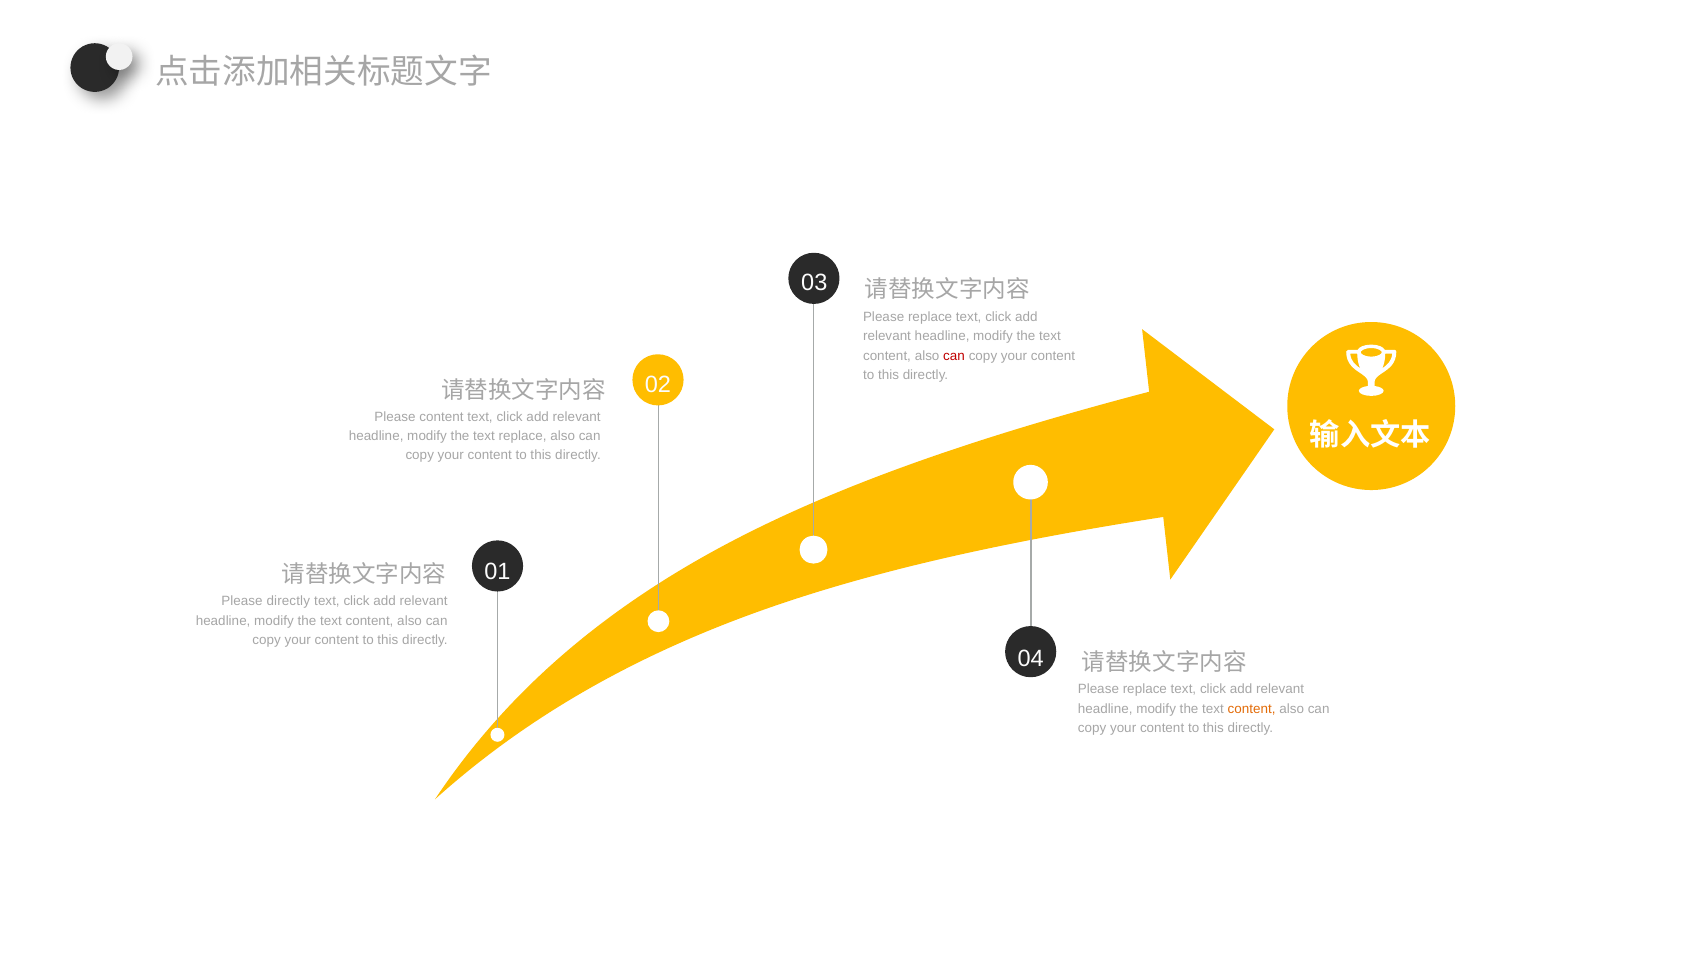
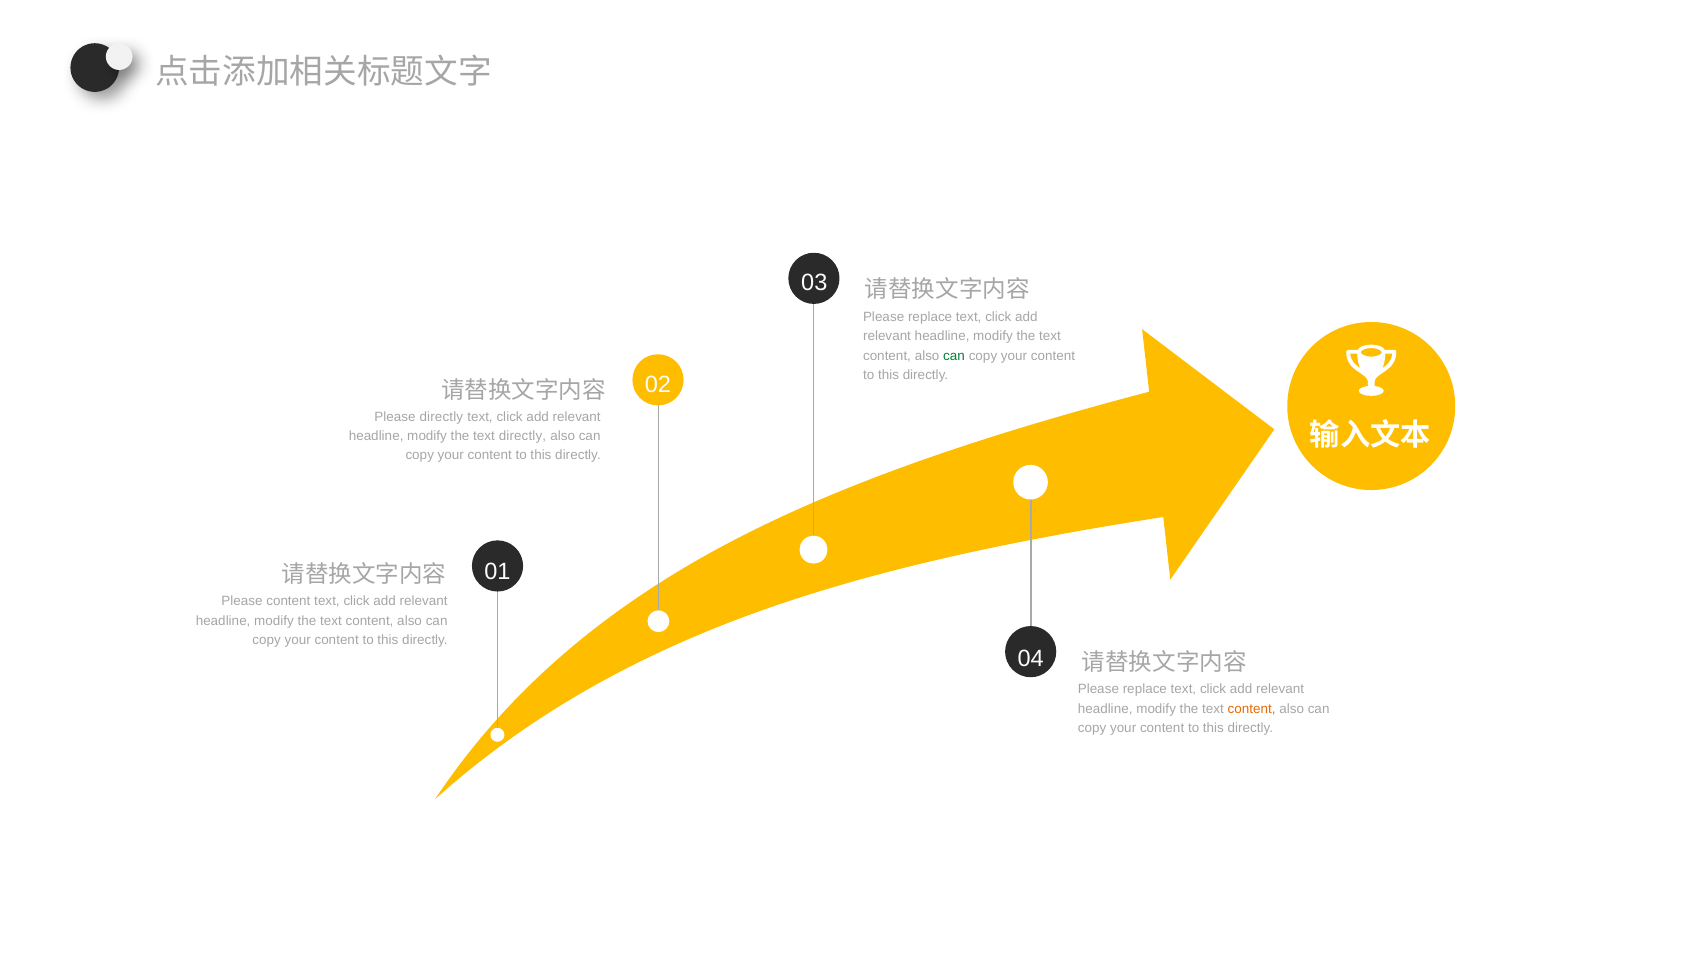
can at (954, 356) colour: red -> green
Please content: content -> directly
text replace: replace -> directly
Please directly: directly -> content
